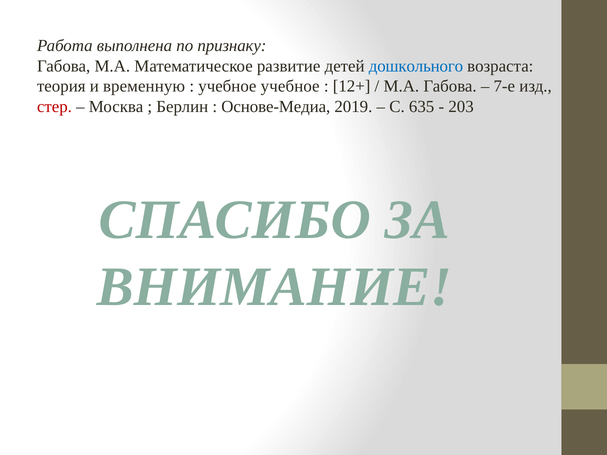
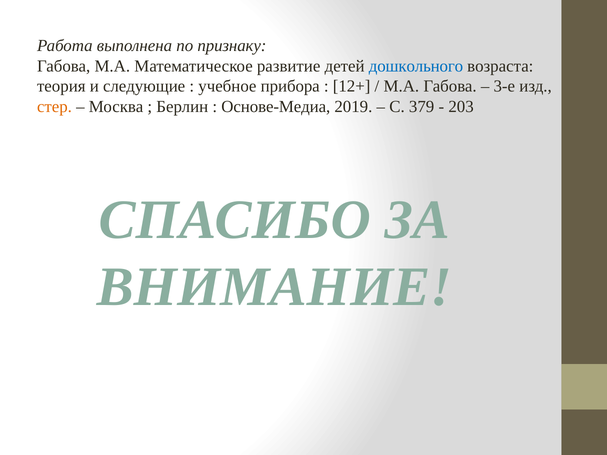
временную: временную -> следующие
учебное учебное: учебное -> прибора
7-е: 7-е -> 3-е
стер colour: red -> orange
635: 635 -> 379
